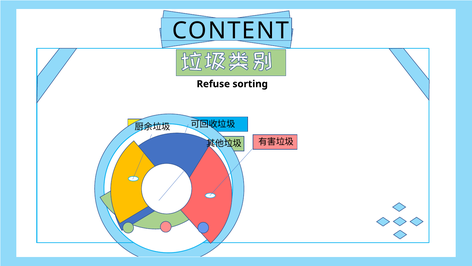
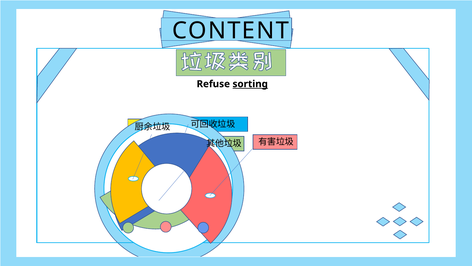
sorting underline: none -> present
